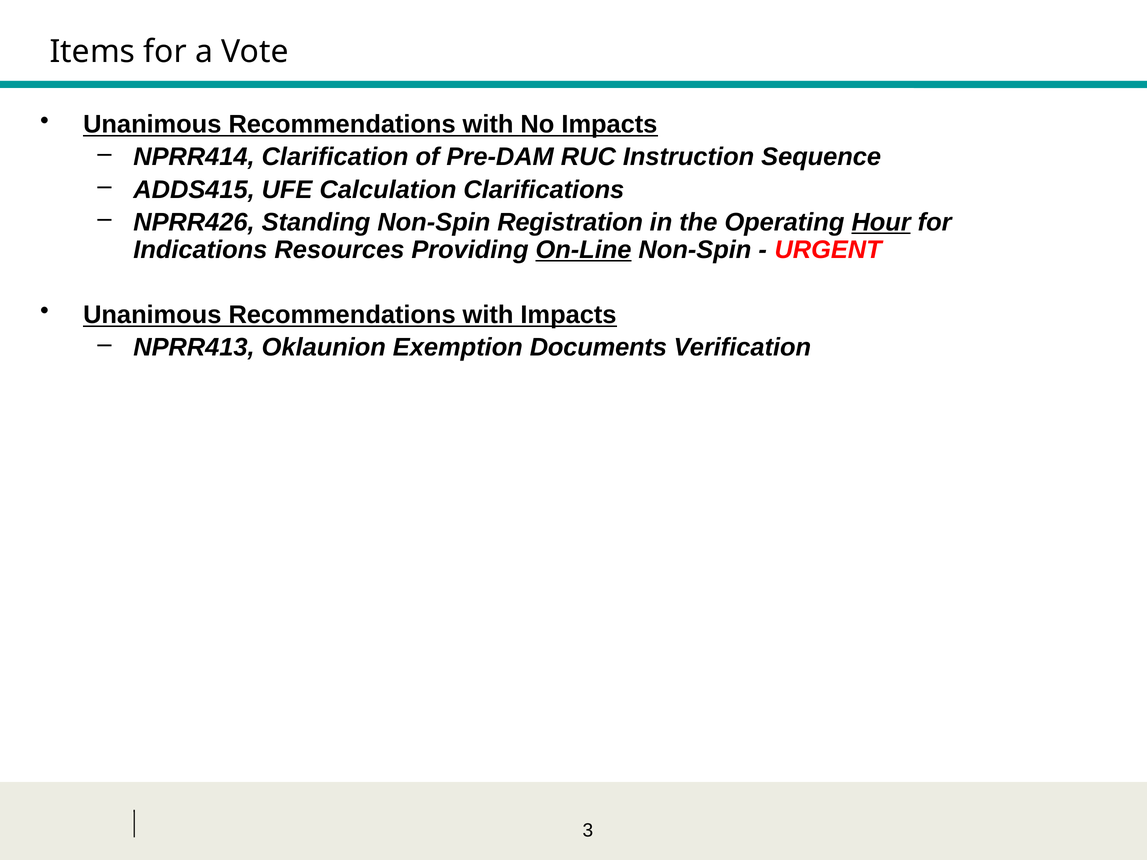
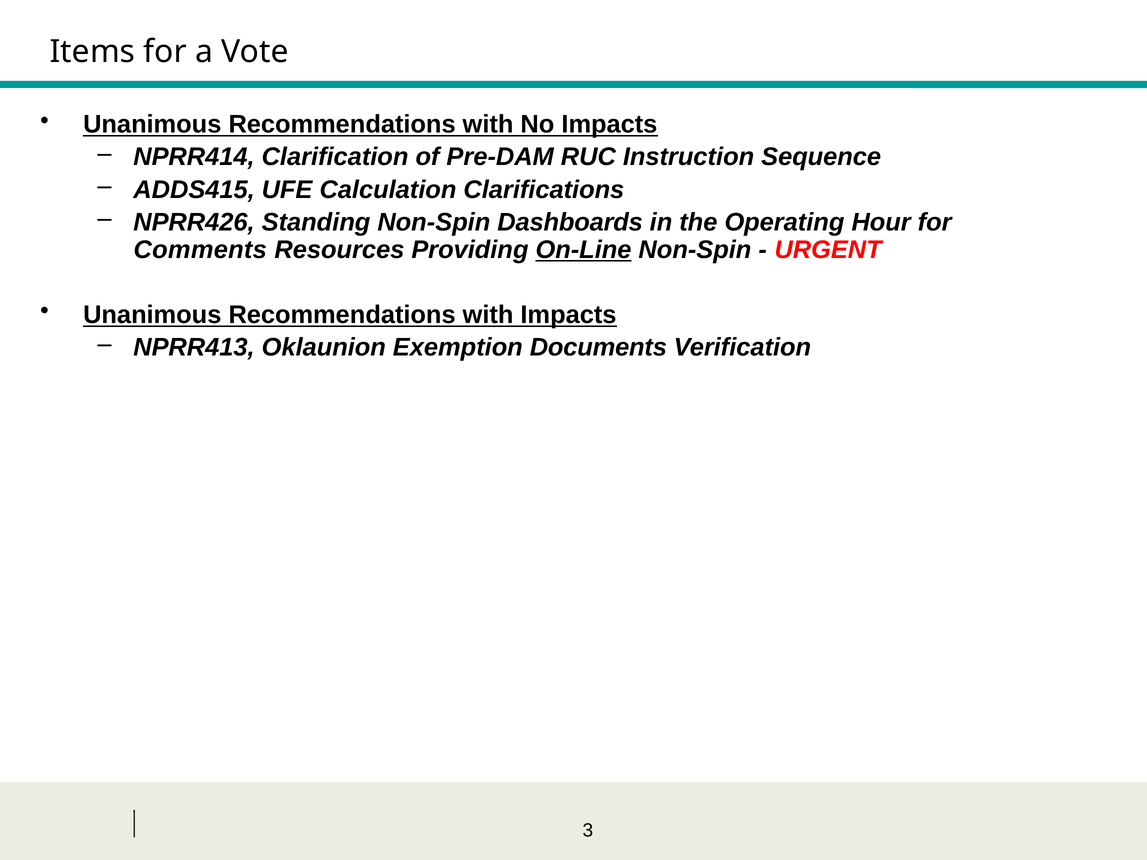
Registration: Registration -> Dashboards
Hour underline: present -> none
Indications: Indications -> Comments
